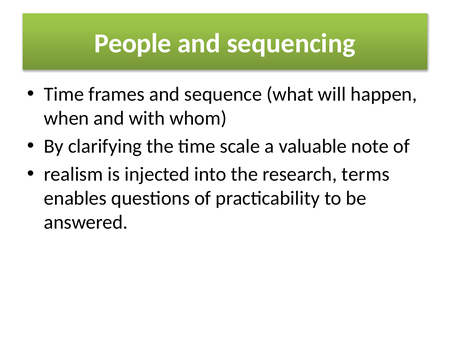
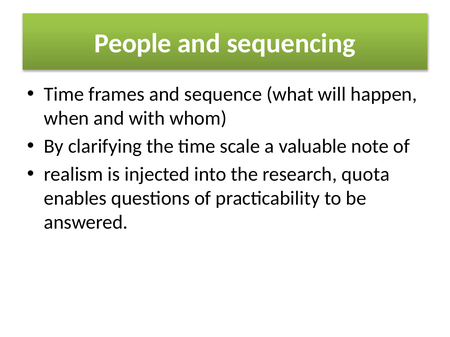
terms: terms -> quota
